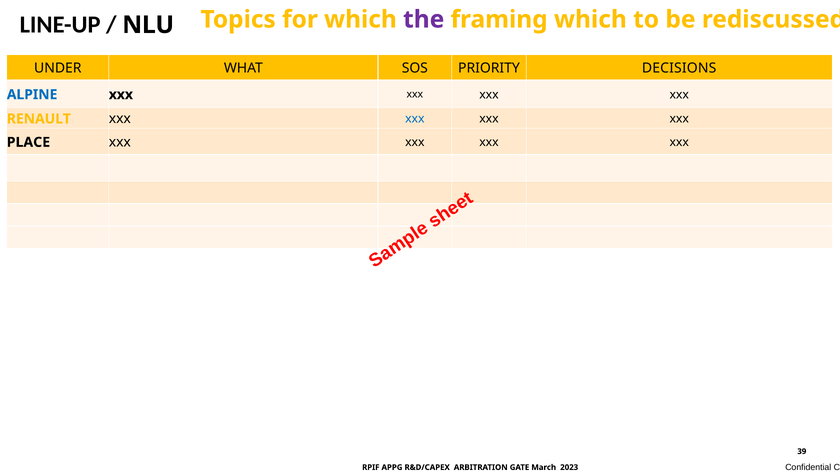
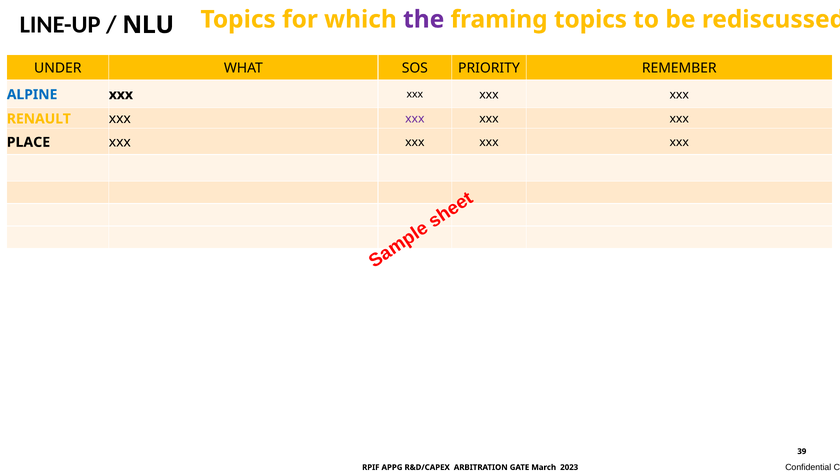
framing which: which -> topics
DECISIONS: DECISIONS -> REMEMBER
xxx at (415, 119) colour: blue -> purple
